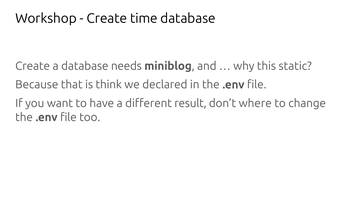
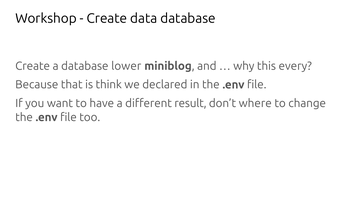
time: time -> data
needs: needs -> lower
static: static -> every
